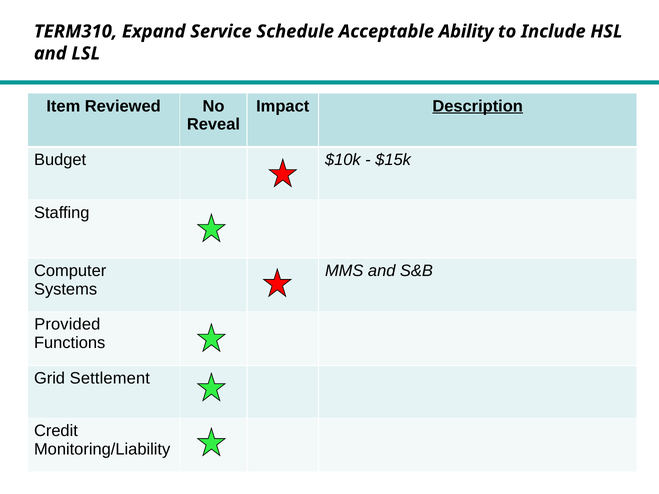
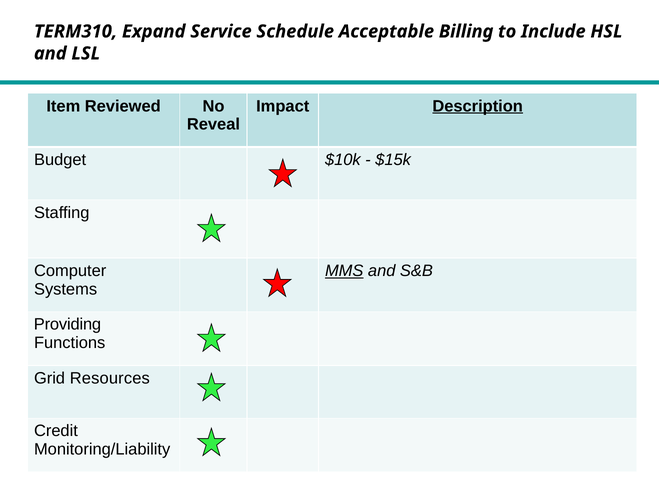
Ability: Ability -> Billing
MMS underline: none -> present
Provided: Provided -> Providing
Settlement: Settlement -> Resources
